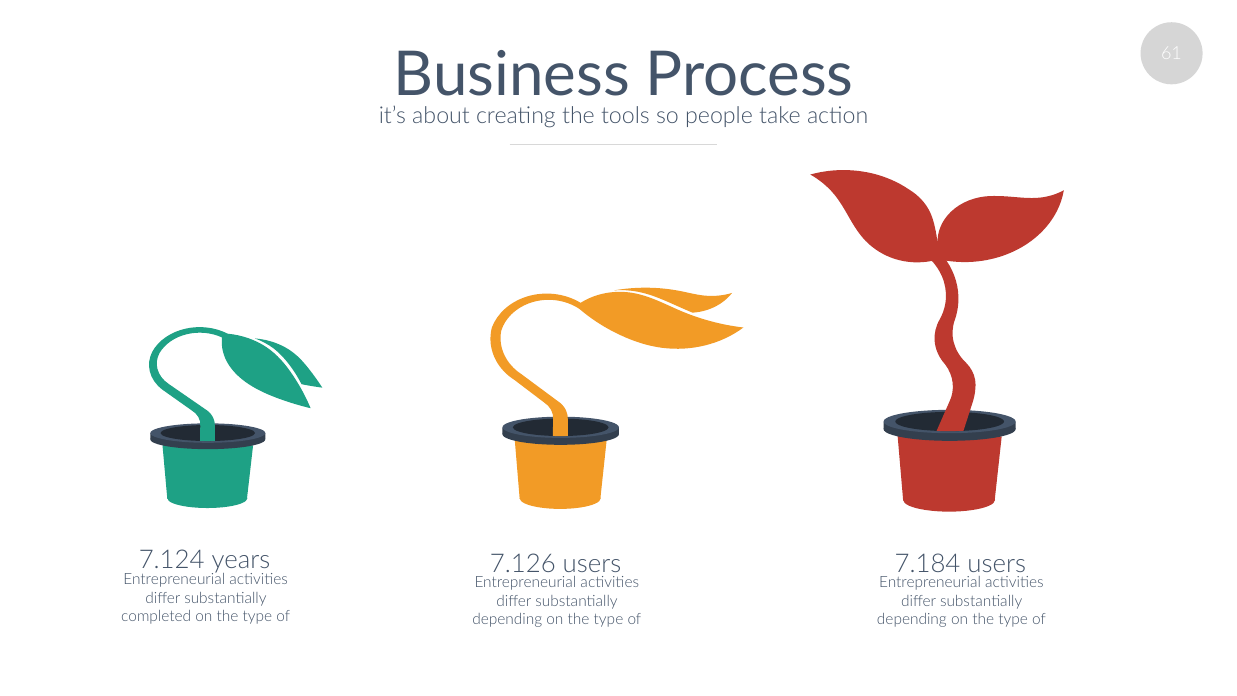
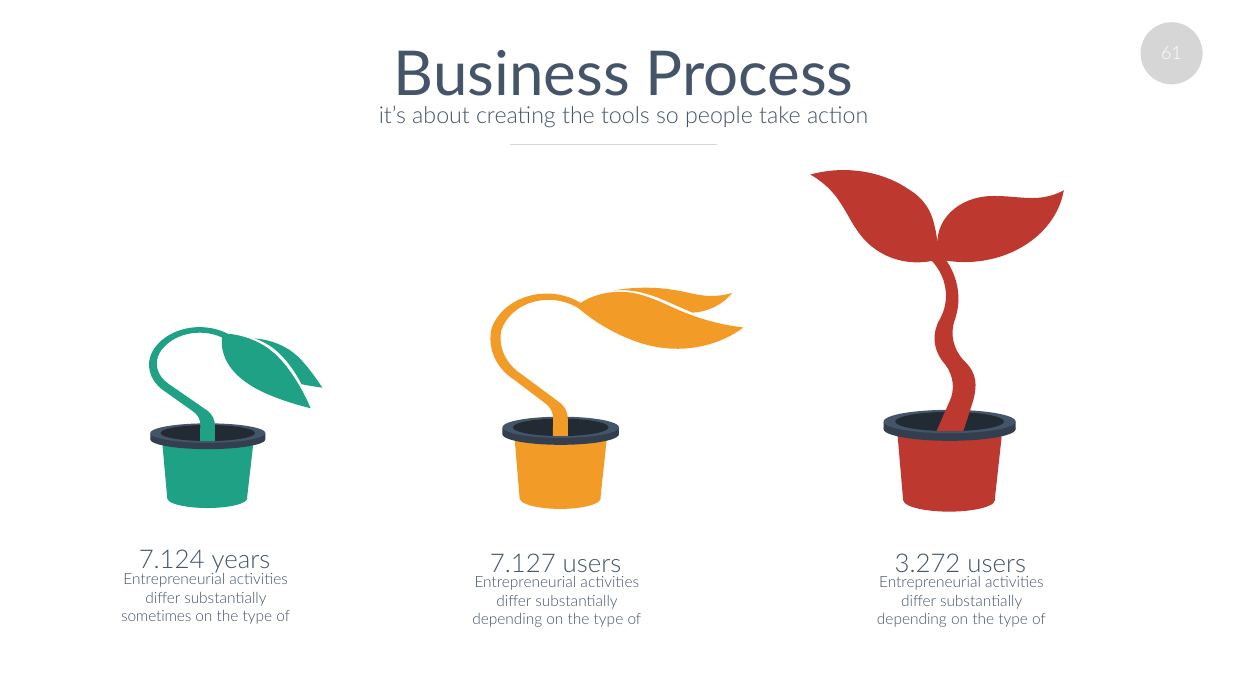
7.126: 7.126 -> 7.127
7.184: 7.184 -> 3.272
completed: completed -> sometimes
